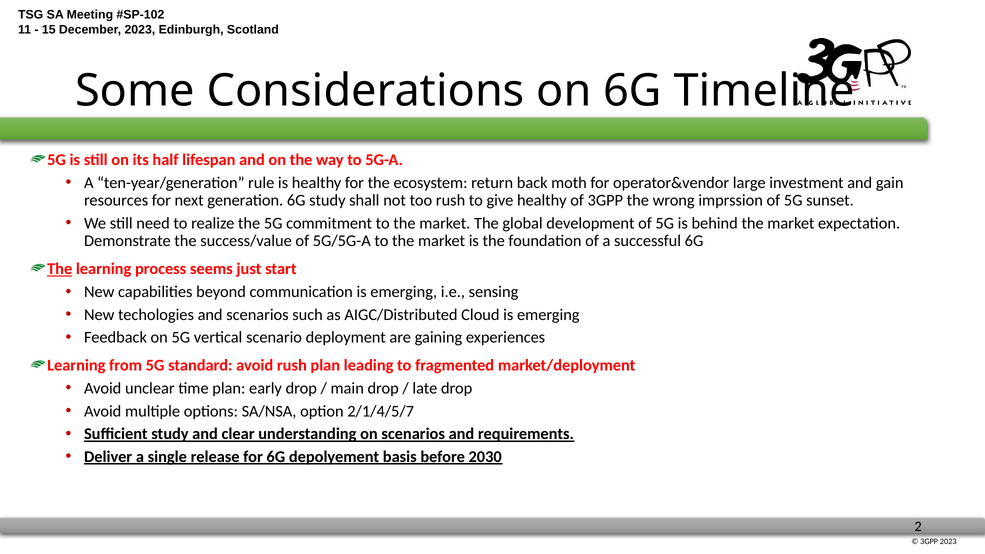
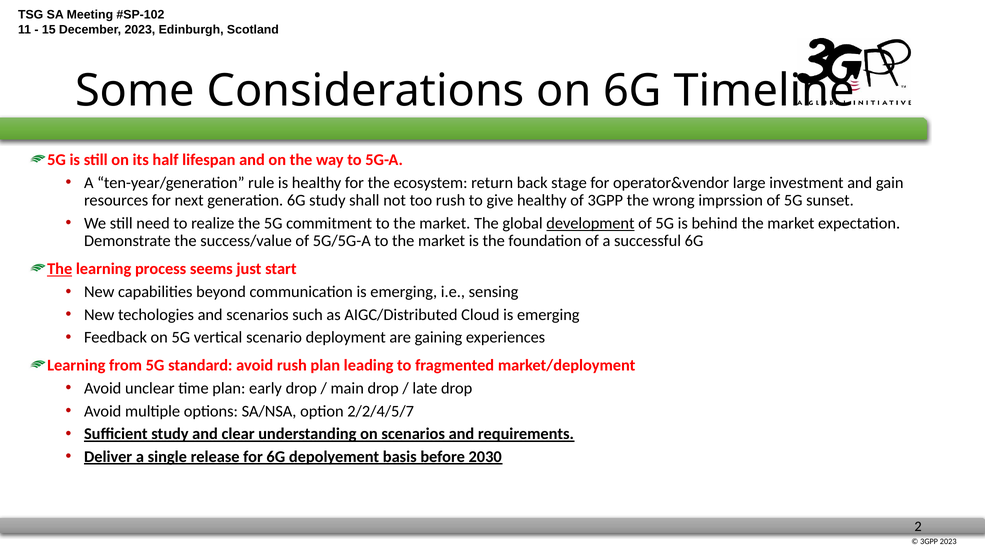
moth: moth -> stage
development underline: none -> present
2/1/4/5/7: 2/1/4/5/7 -> 2/2/4/5/7
